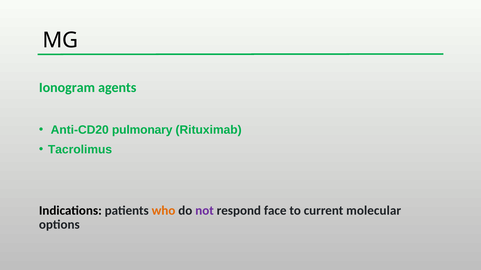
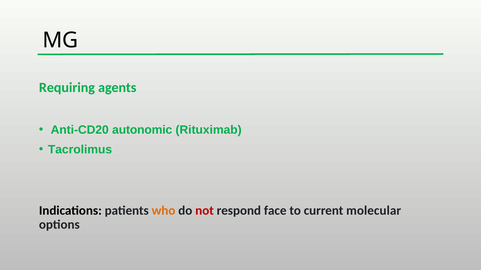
Ionogram: Ionogram -> Requiring
pulmonary: pulmonary -> autonomic
not colour: purple -> red
